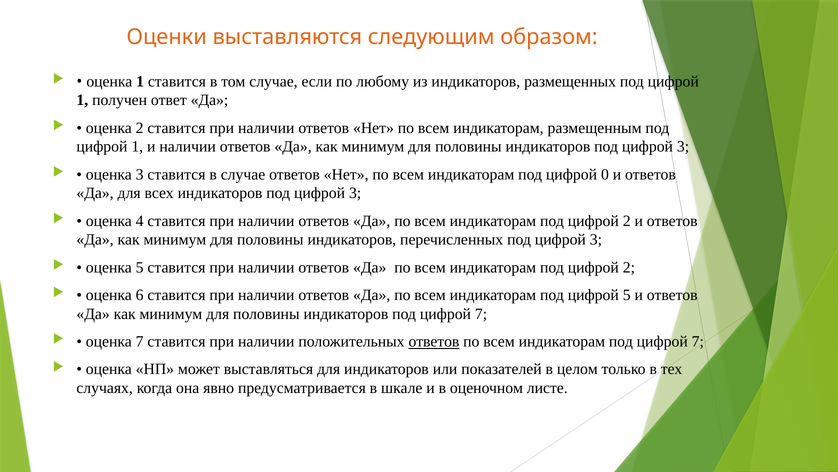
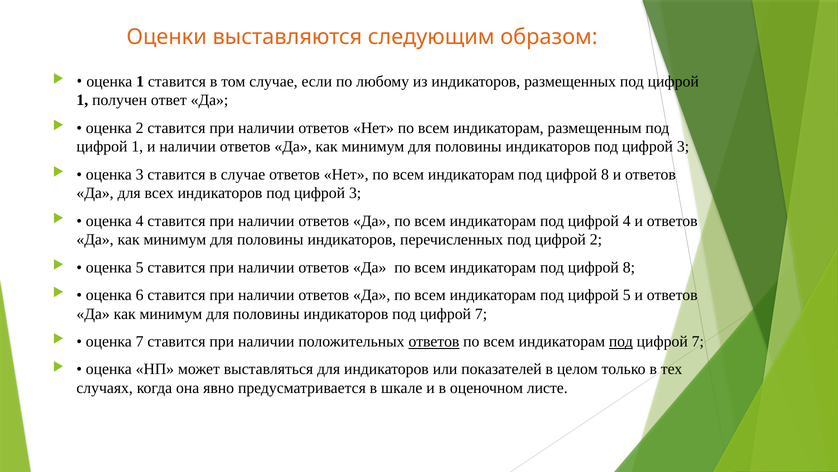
0 at (605, 174): 0 -> 8
2 at (627, 221): 2 -> 4
перечисленных под цифрой 3: 3 -> 2
2 at (629, 267): 2 -> 8
под at (621, 341) underline: none -> present
